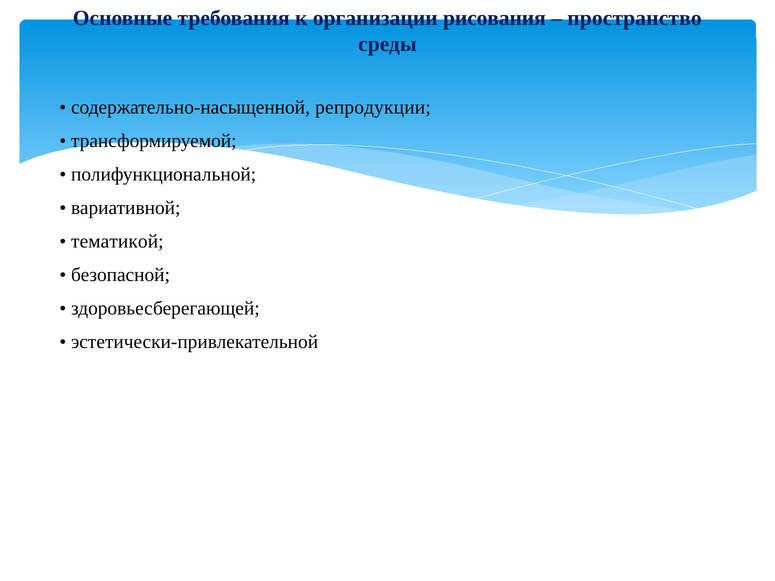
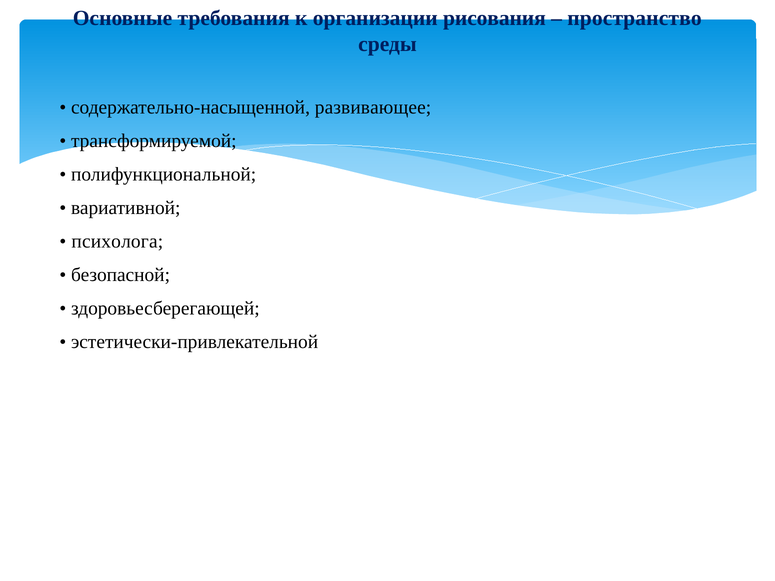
репродукции: репродукции -> развивающее
тематикой: тематикой -> психолога
